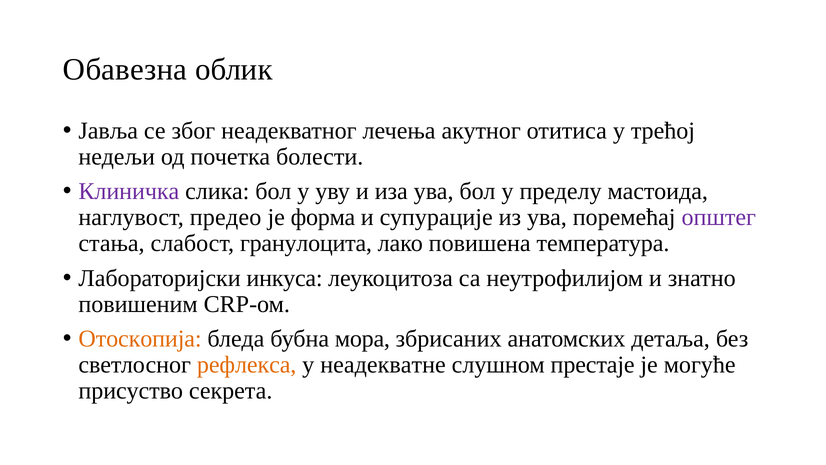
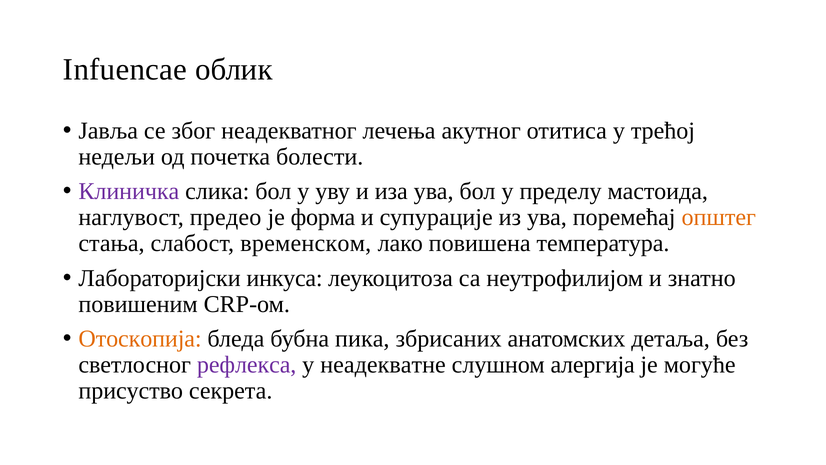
Обавезна: Обавезна -> Infuencae
општег colour: purple -> orange
гранулоцита: гранулоцита -> временском
мора: мора -> пика
рефлекса colour: orange -> purple
престаје: престаје -> алергија
